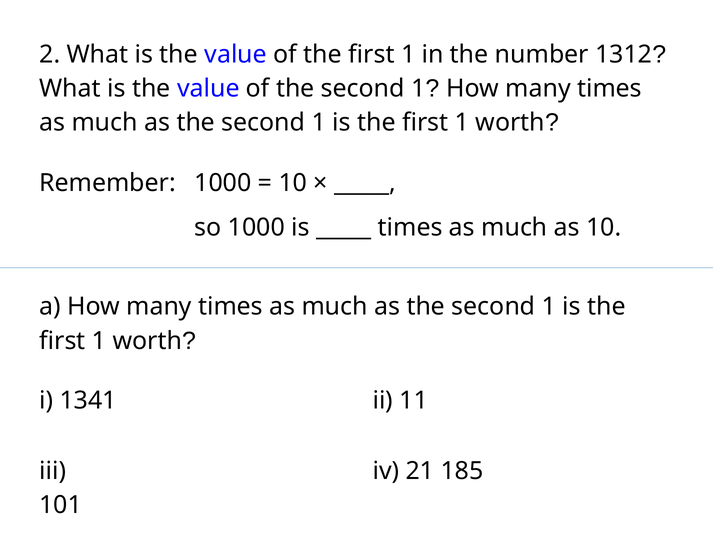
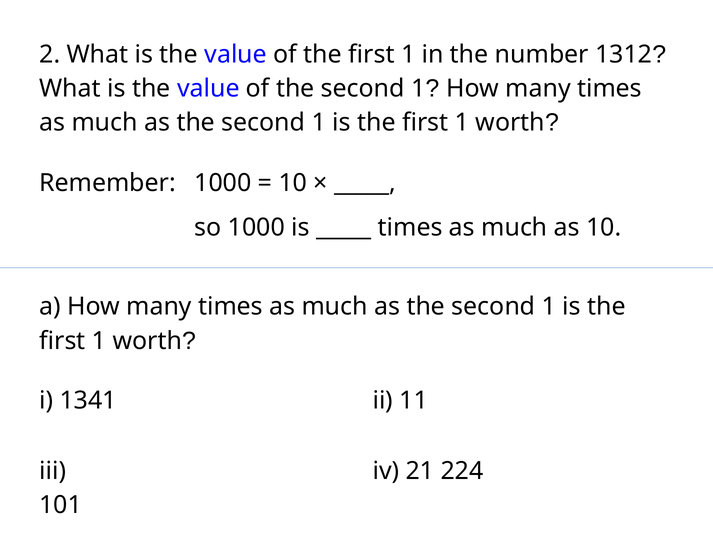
185: 185 -> 224
